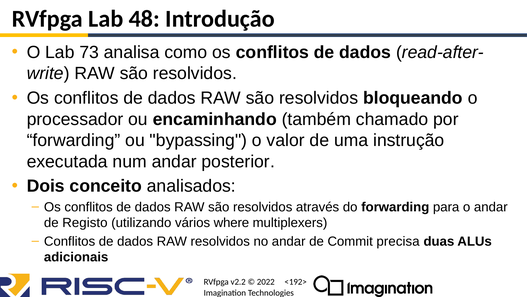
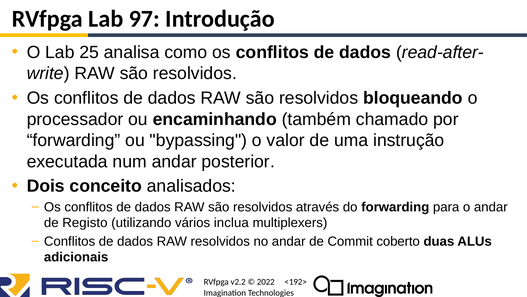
48: 48 -> 97
73: 73 -> 25
where: where -> inclua
precisa: precisa -> coberto
